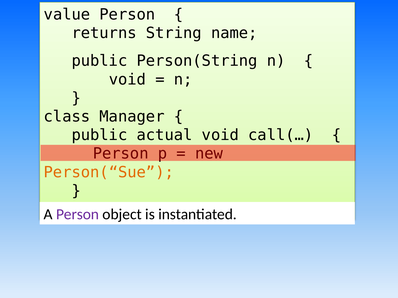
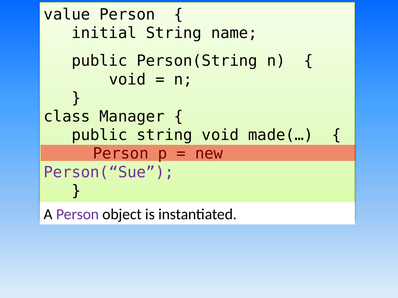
returns: returns -> initial
public actual: actual -> string
call(…: call(… -> made(…
Person(“Sue colour: orange -> purple
